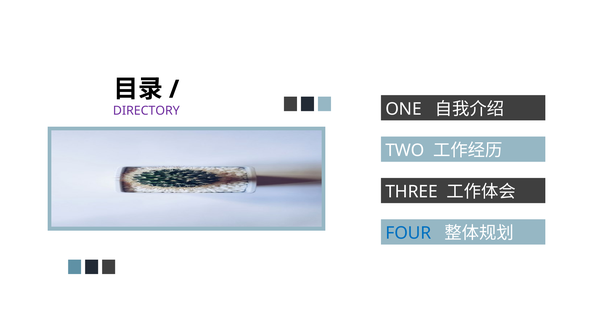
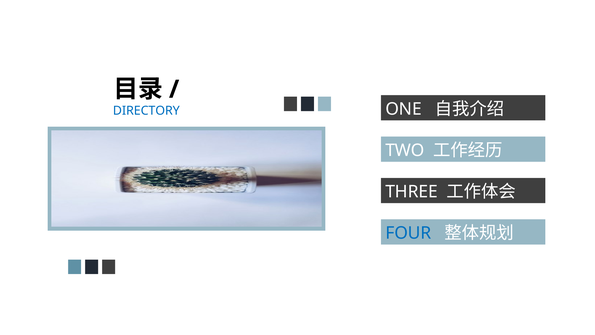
DIRECTORY colour: purple -> blue
